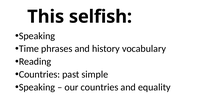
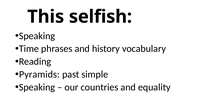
Countries at (39, 74): Countries -> Pyramids
